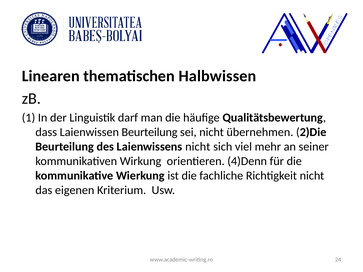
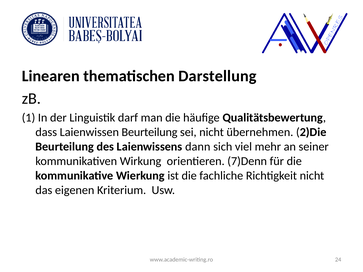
Halbwissen: Halbwissen -> Darstellung
Laienwissens nicht: nicht -> dann
4)Denn: 4)Denn -> 7)Denn
